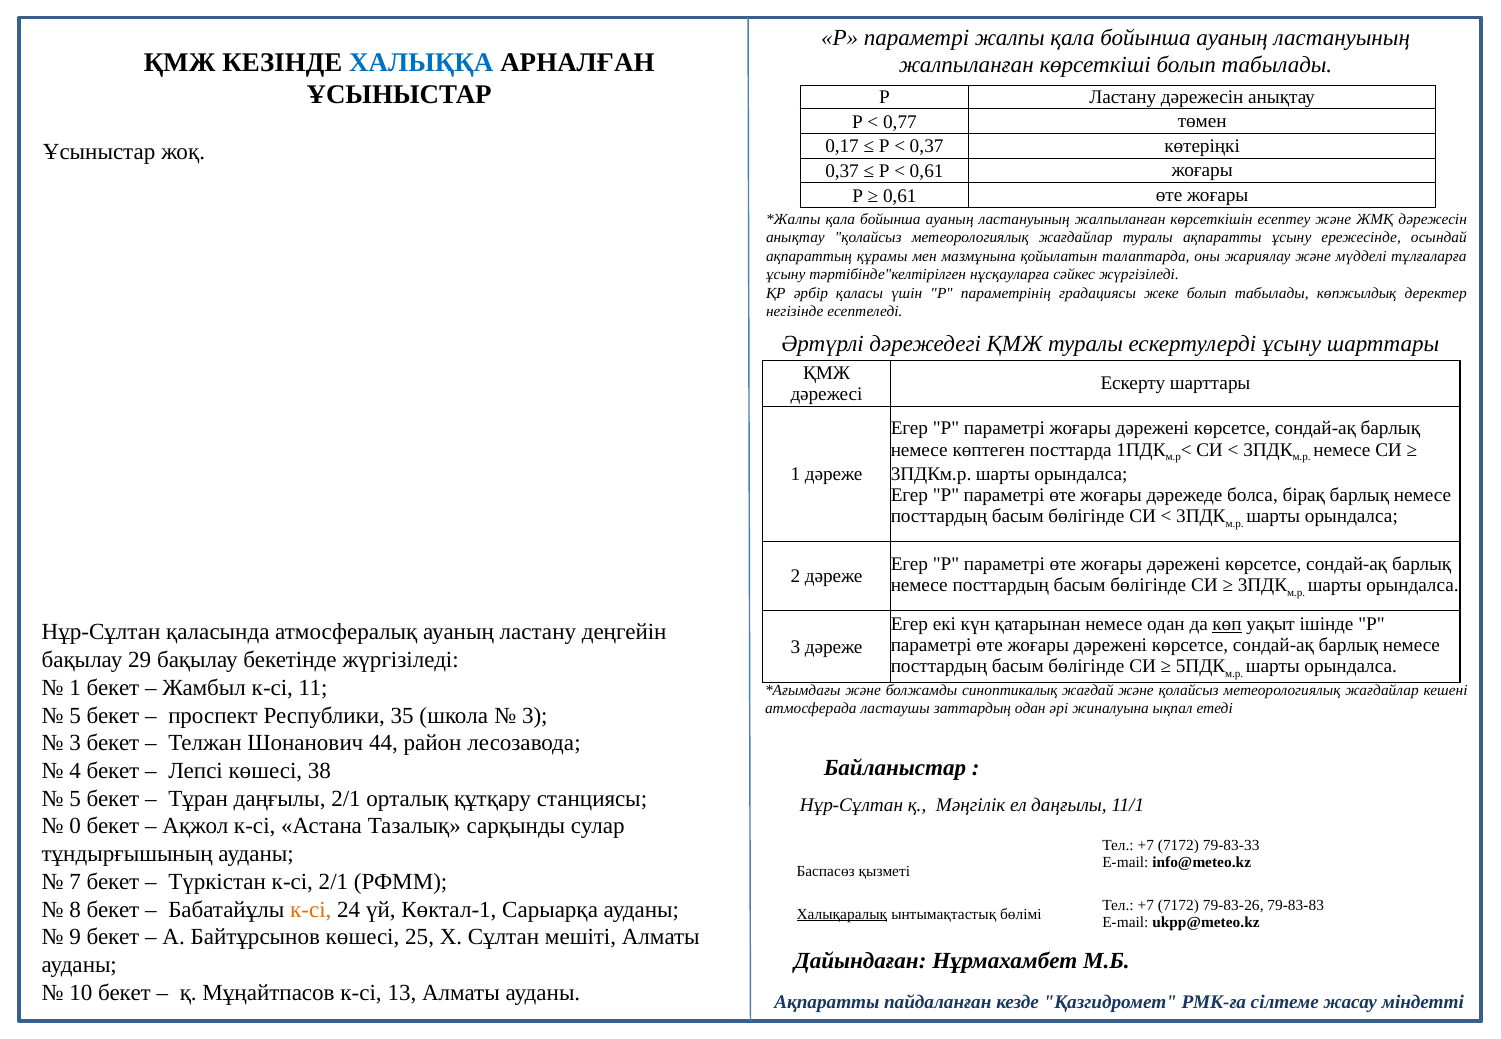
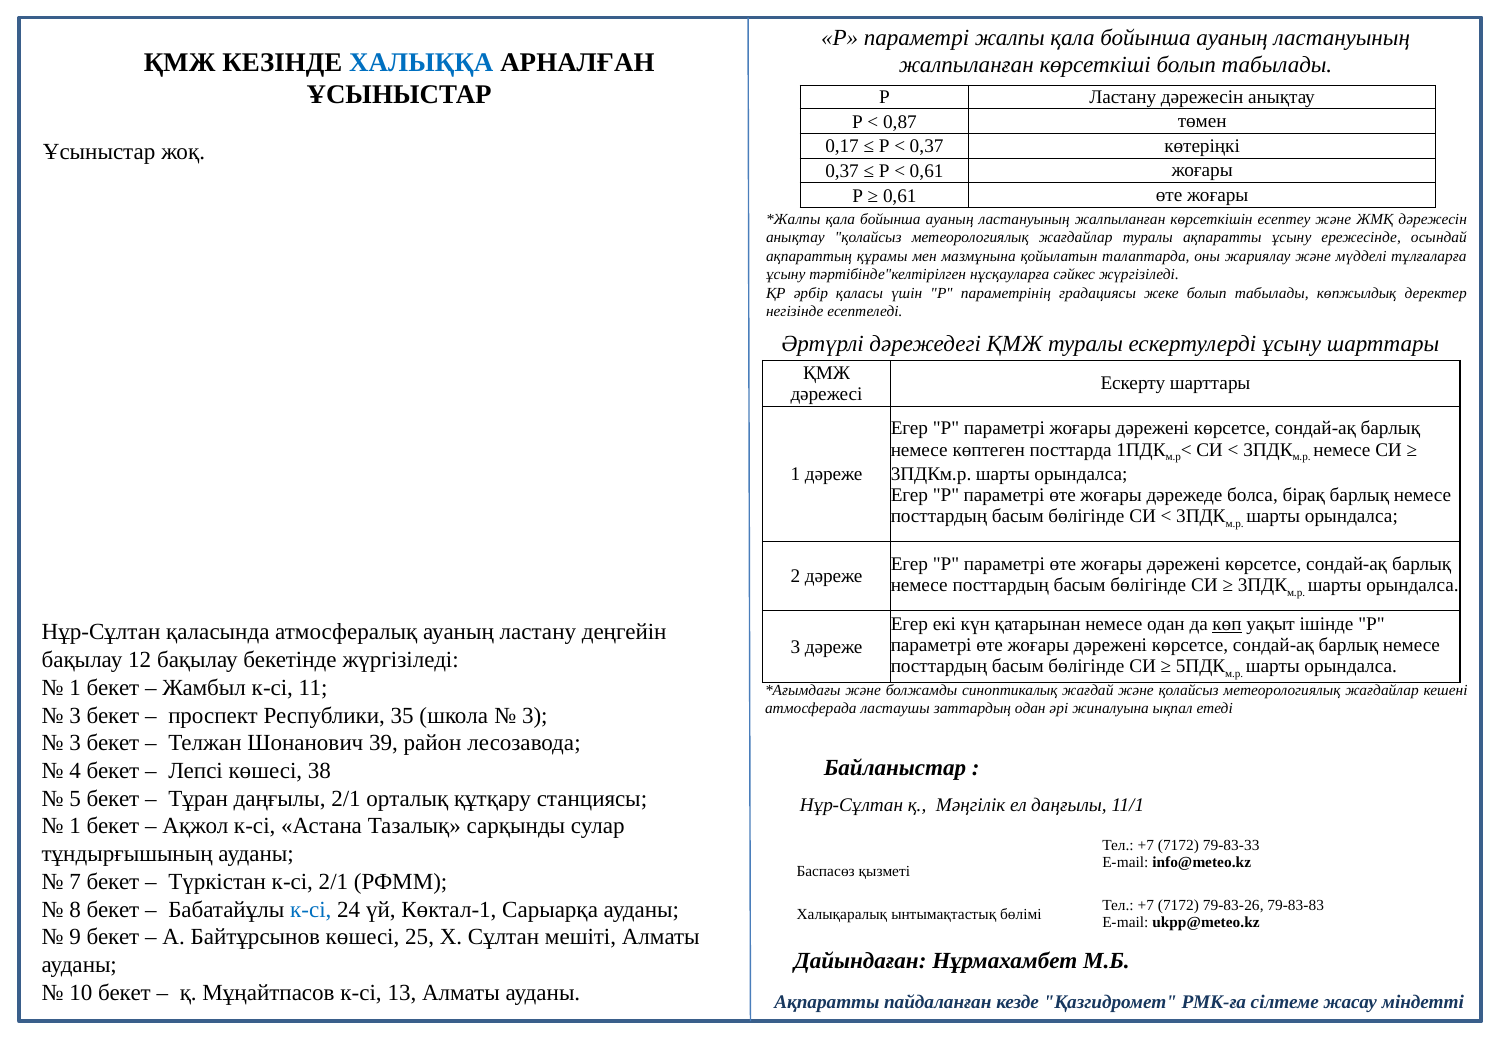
0,77: 0,77 -> 0,87
29: 29 -> 12
5 at (75, 716): 5 -> 3
44: 44 -> 39
0 at (75, 826): 0 -> 1
к-сі at (311, 910) colour: orange -> blue
Халықаралық underline: present -> none
